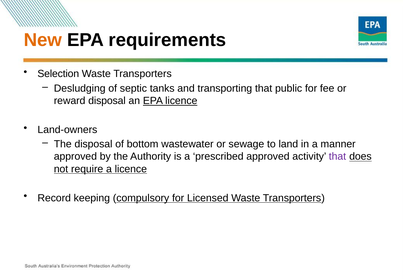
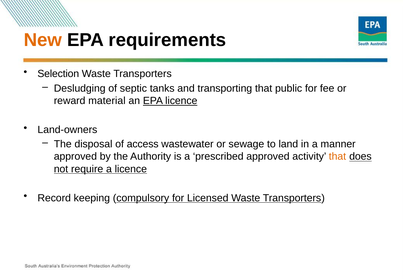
reward disposal: disposal -> material
bottom: bottom -> access
that at (337, 157) colour: purple -> orange
